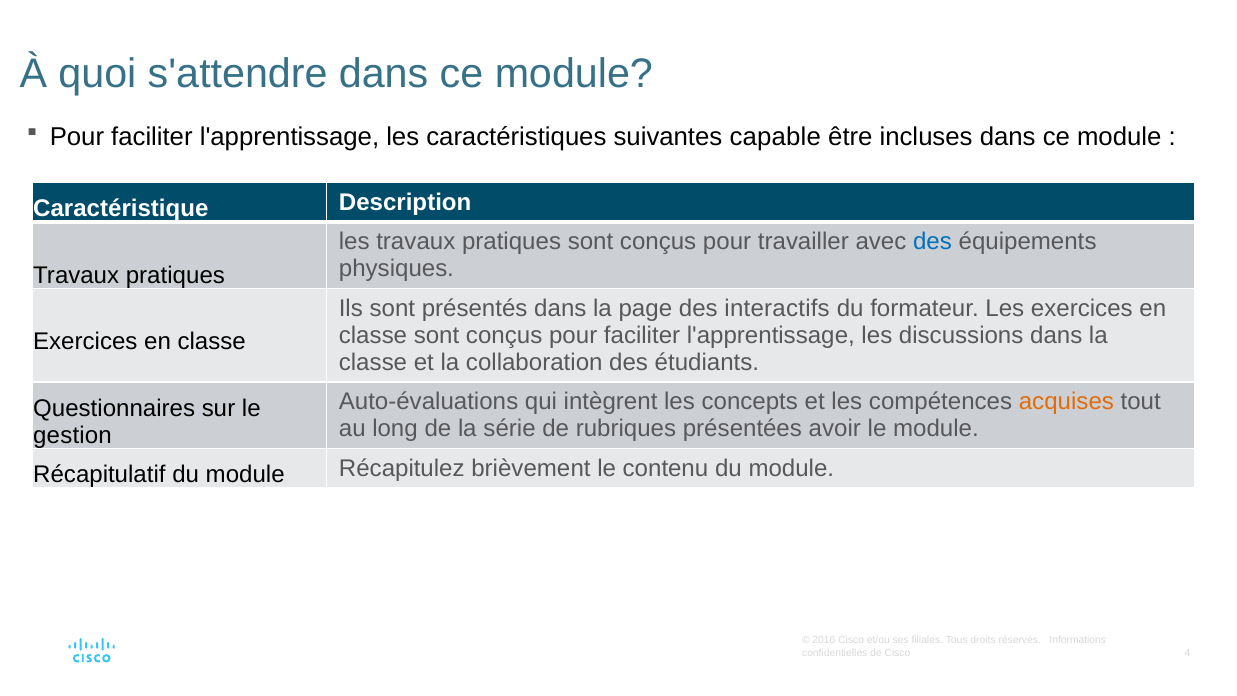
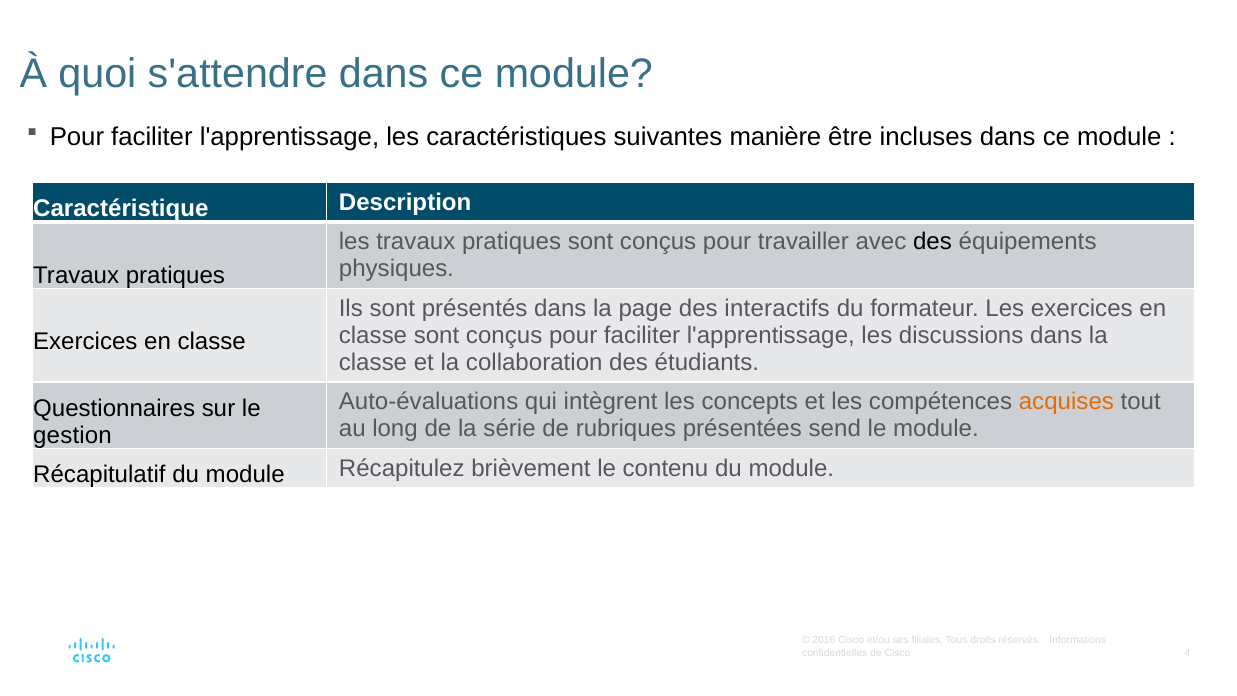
capable: capable -> manière
des at (932, 242) colour: blue -> black
avoir: avoir -> send
